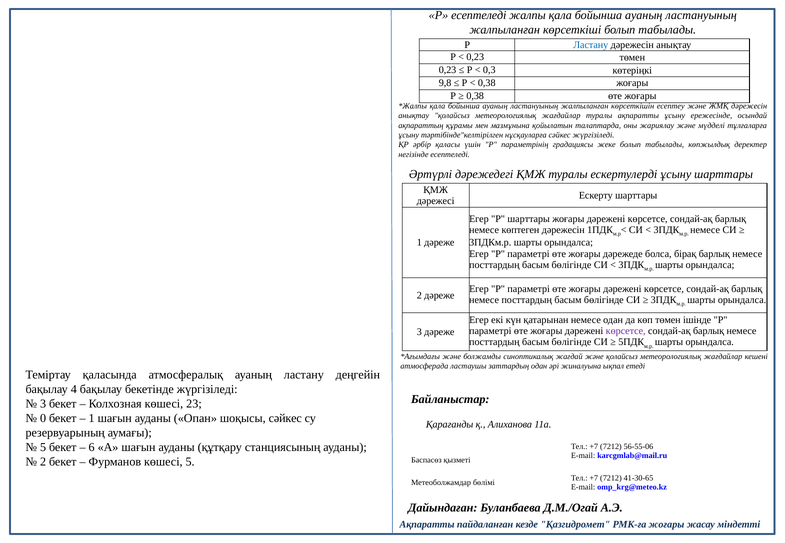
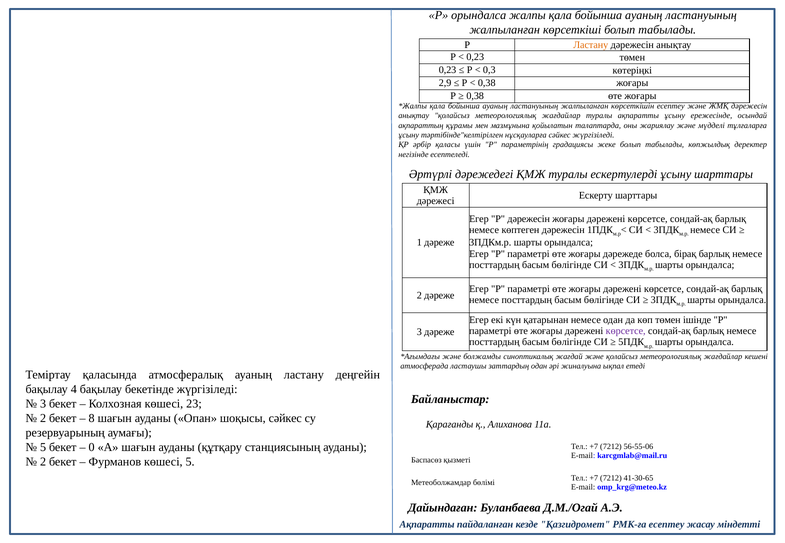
Р есептеледі: есептеледі -> орындалса
Ластану at (591, 45) colour: blue -> orange
9,8: 9,8 -> 2,9
Р шарттары: шарттары -> дәрежесін
0 at (43, 419): 0 -> 2
1 at (92, 419): 1 -> 8
6: 6 -> 0
РМК-ға жоғары: жоғары -> есептеу
